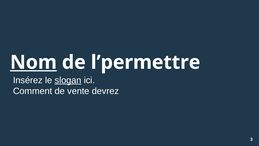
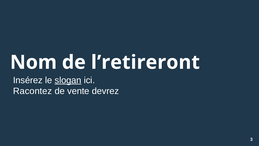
Nom underline: present -> none
l’permettre: l’permettre -> l’retireront
Comment: Comment -> Racontez
